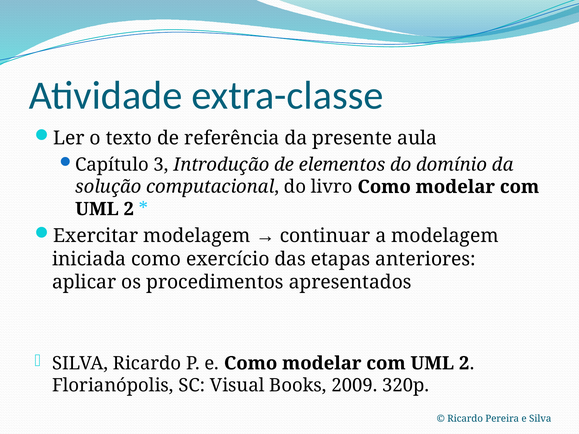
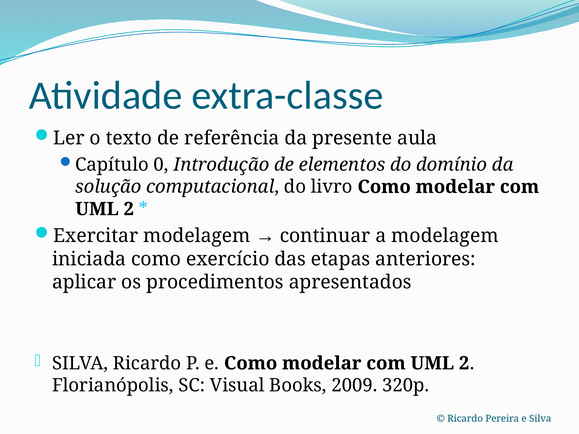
3: 3 -> 0
